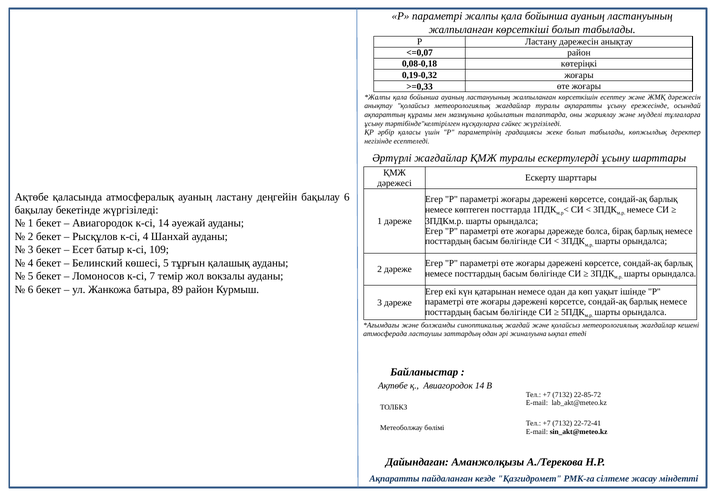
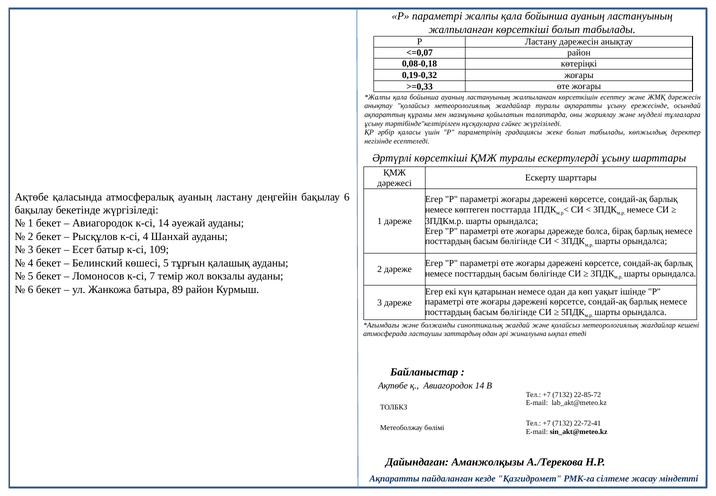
Әртүрлі жағдайлар: жағдайлар -> көрсеткіші
